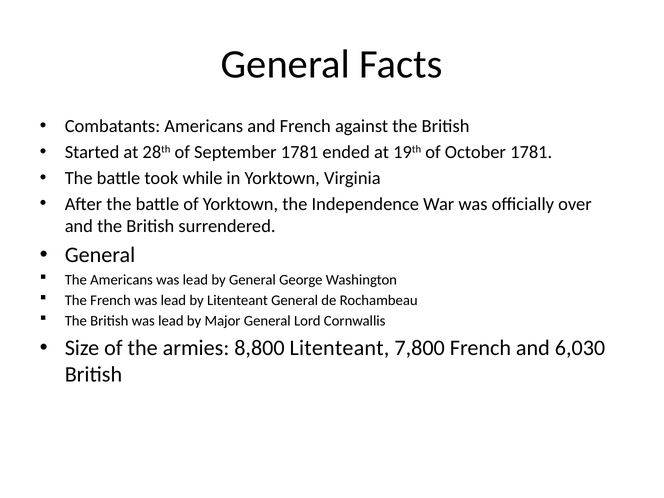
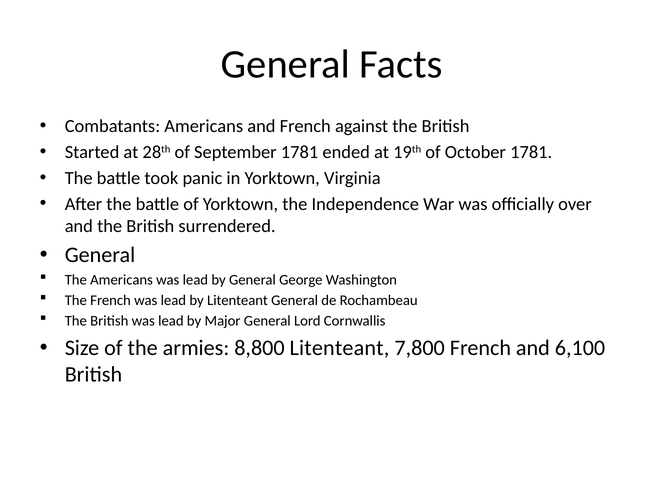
while: while -> panic
6,030: 6,030 -> 6,100
